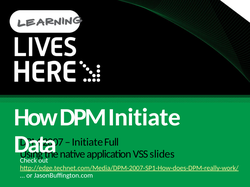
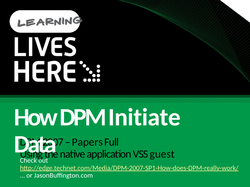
Initiate at (87, 142): Initiate -> Papers
slides: slides -> guest
